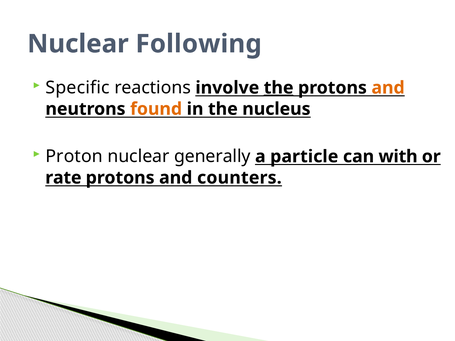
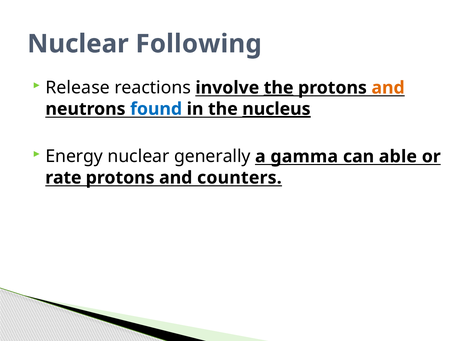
Specific: Specific -> Release
found colour: orange -> blue
nucleus underline: none -> present
Proton: Proton -> Energy
particle: particle -> gamma
with: with -> able
